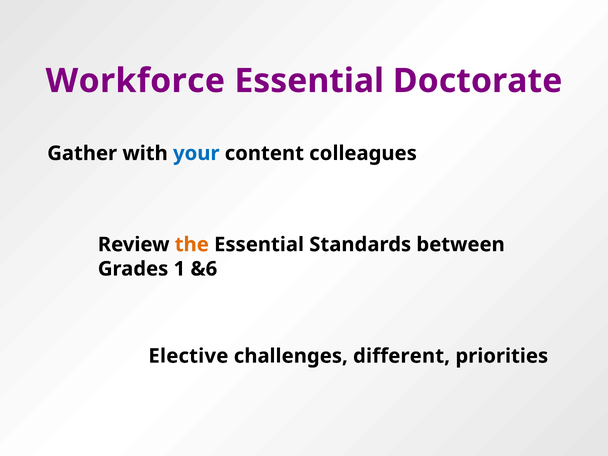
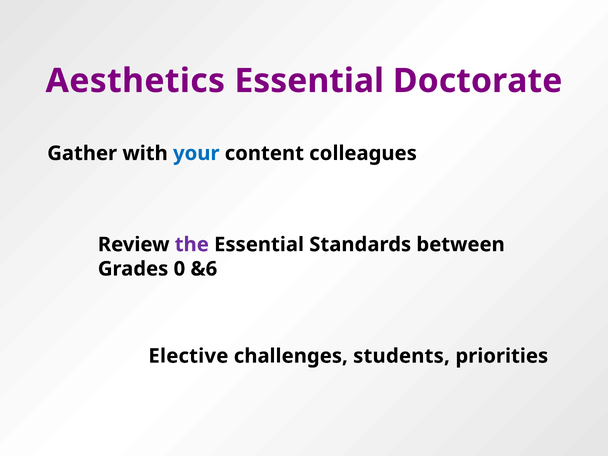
Workforce: Workforce -> Aesthetics
the colour: orange -> purple
1: 1 -> 0
different: different -> students
